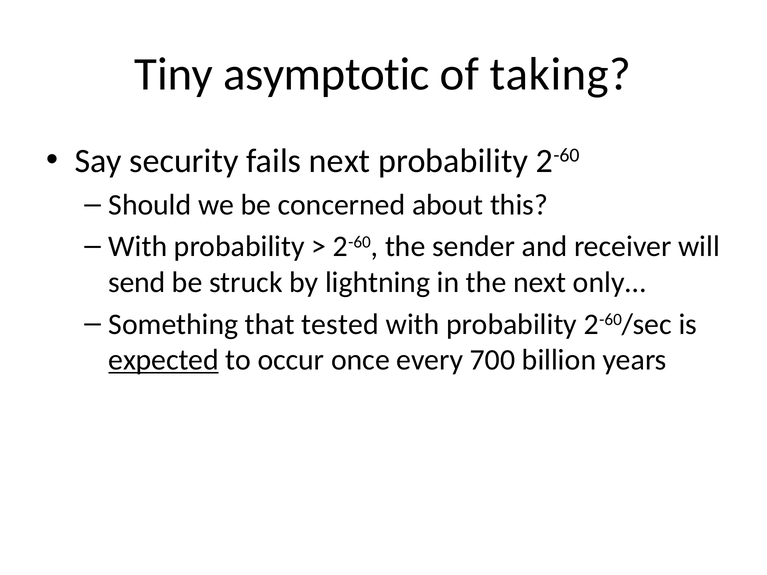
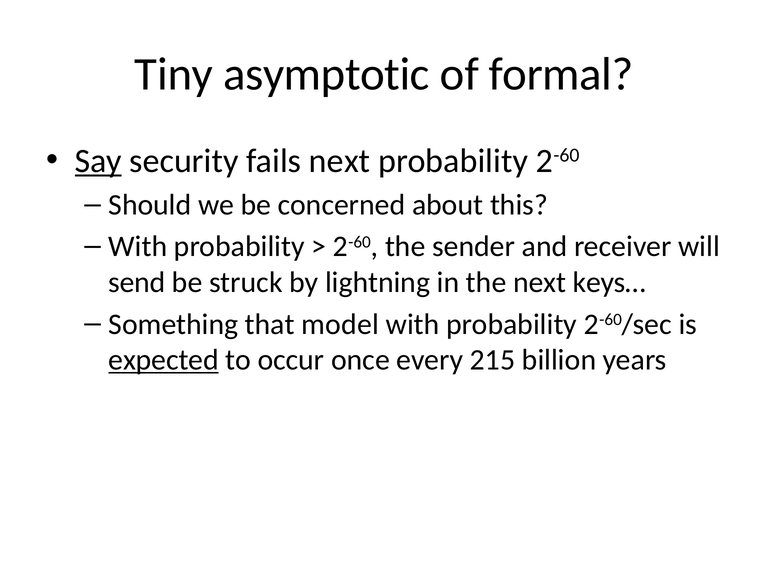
taking: taking -> formal
Say underline: none -> present
only…: only… -> keys…
tested: tested -> model
700: 700 -> 215
